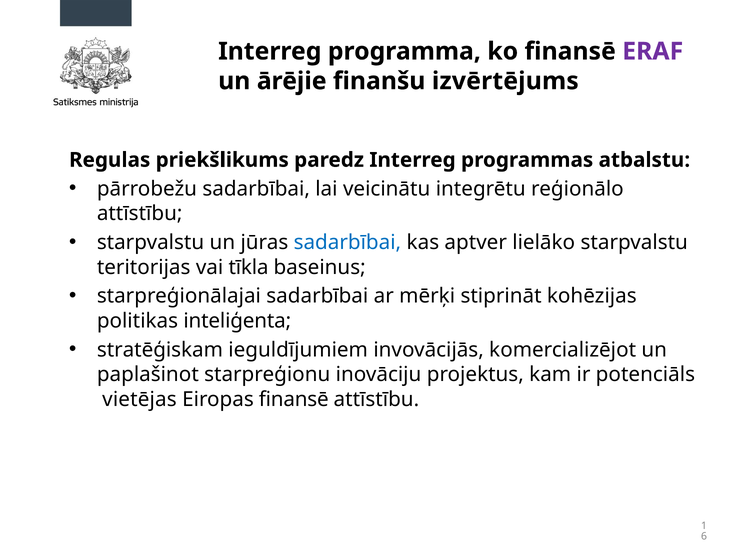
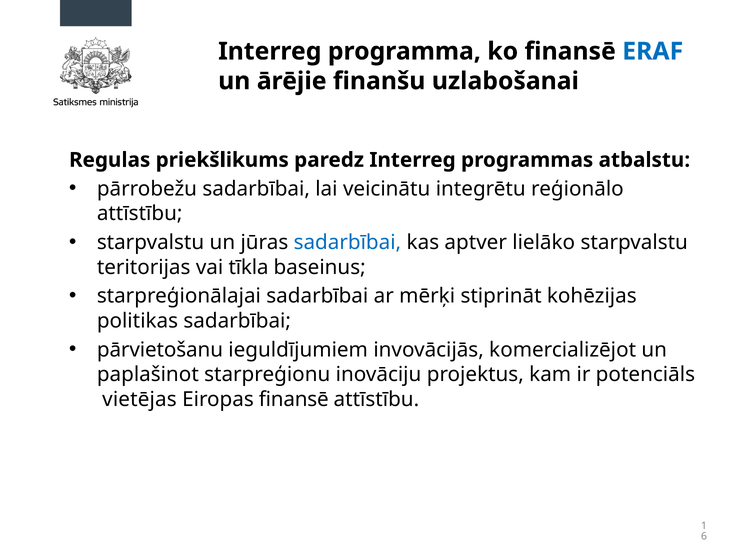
ERAF colour: purple -> blue
izvērtējums: izvērtējums -> uzlabošanai
politikas inteliģenta: inteliģenta -> sadarbībai
stratēģiskam: stratēģiskam -> pārvietošanu
